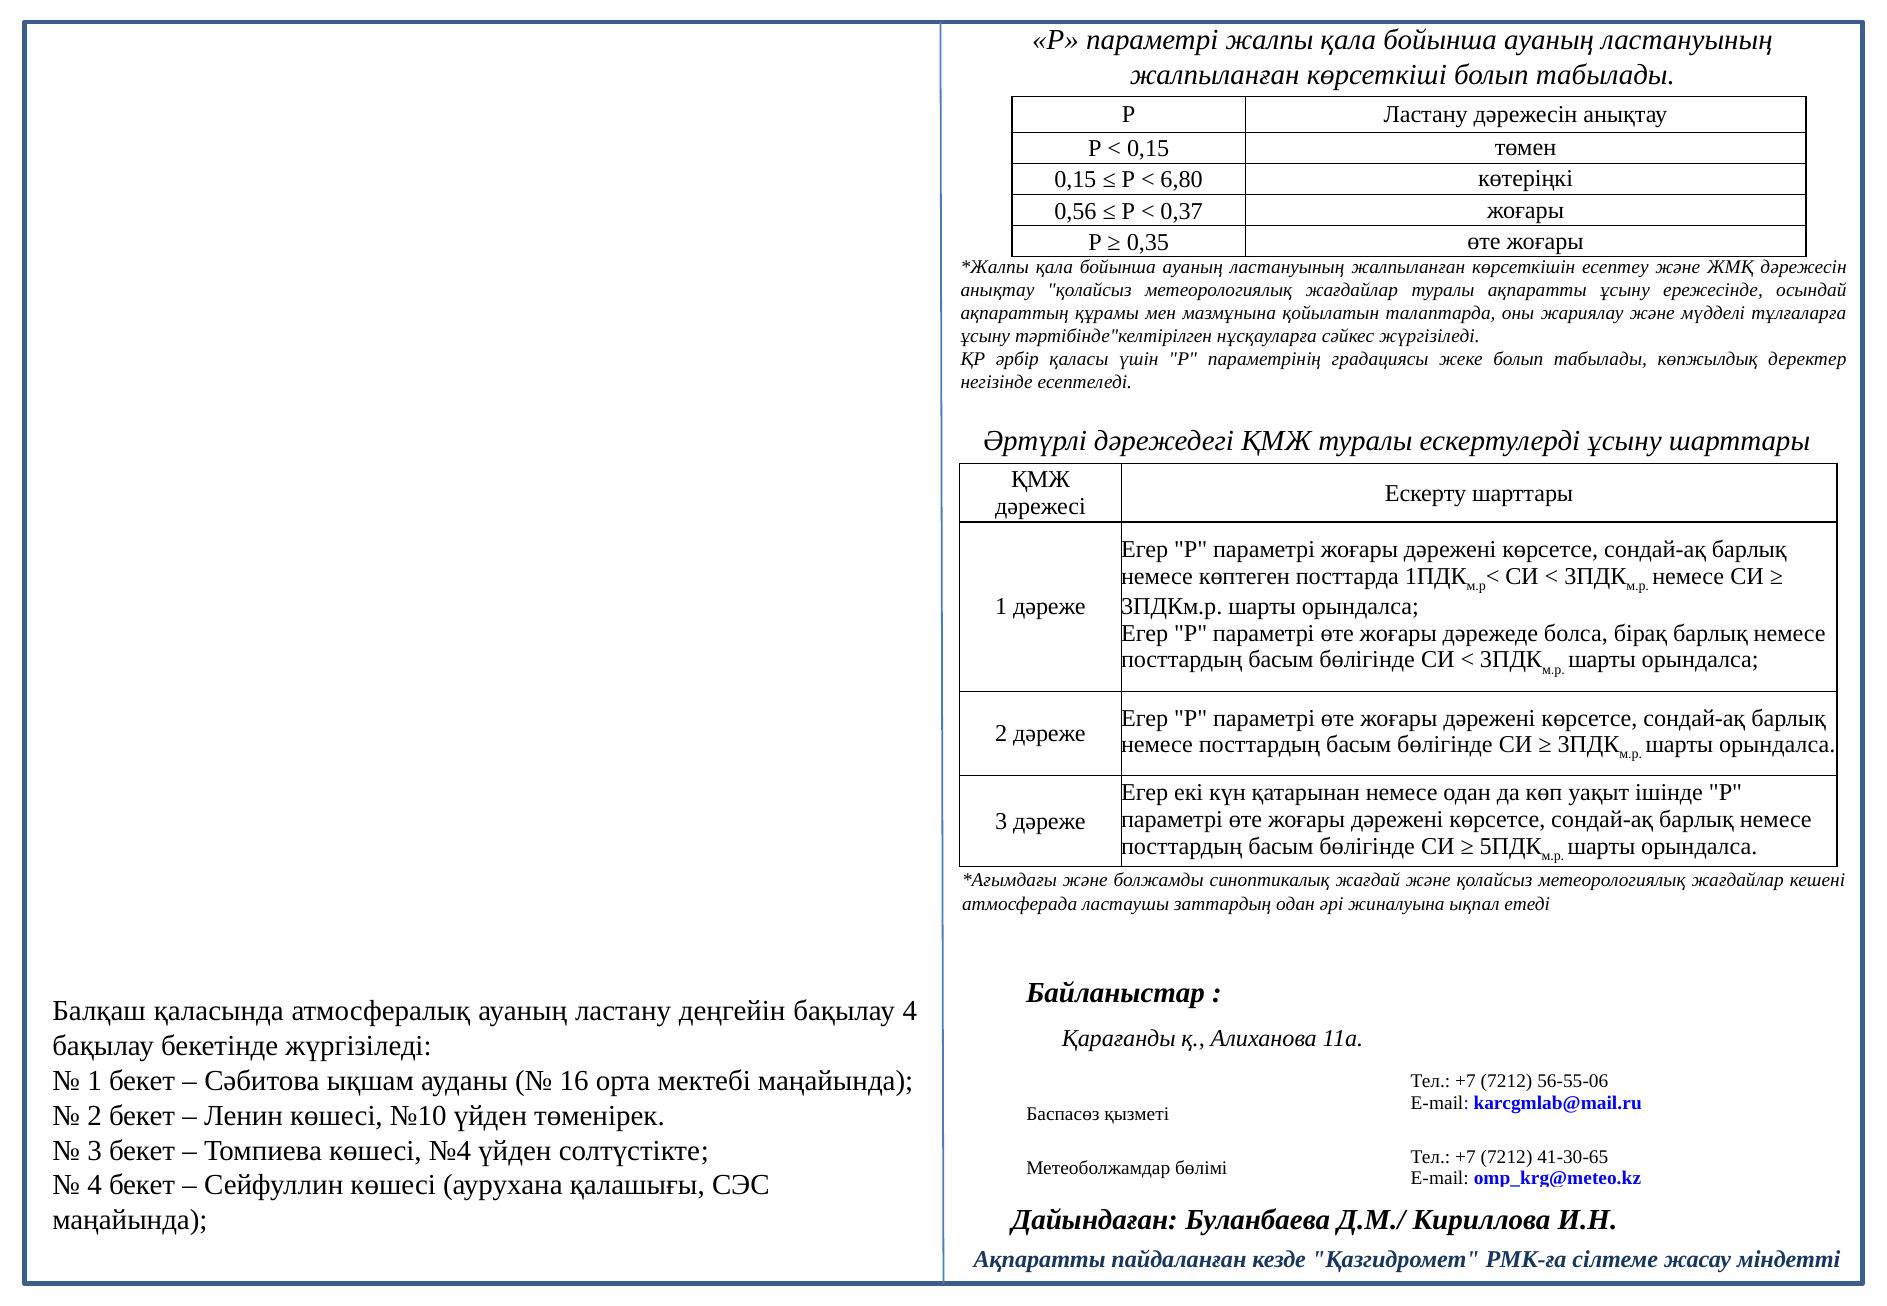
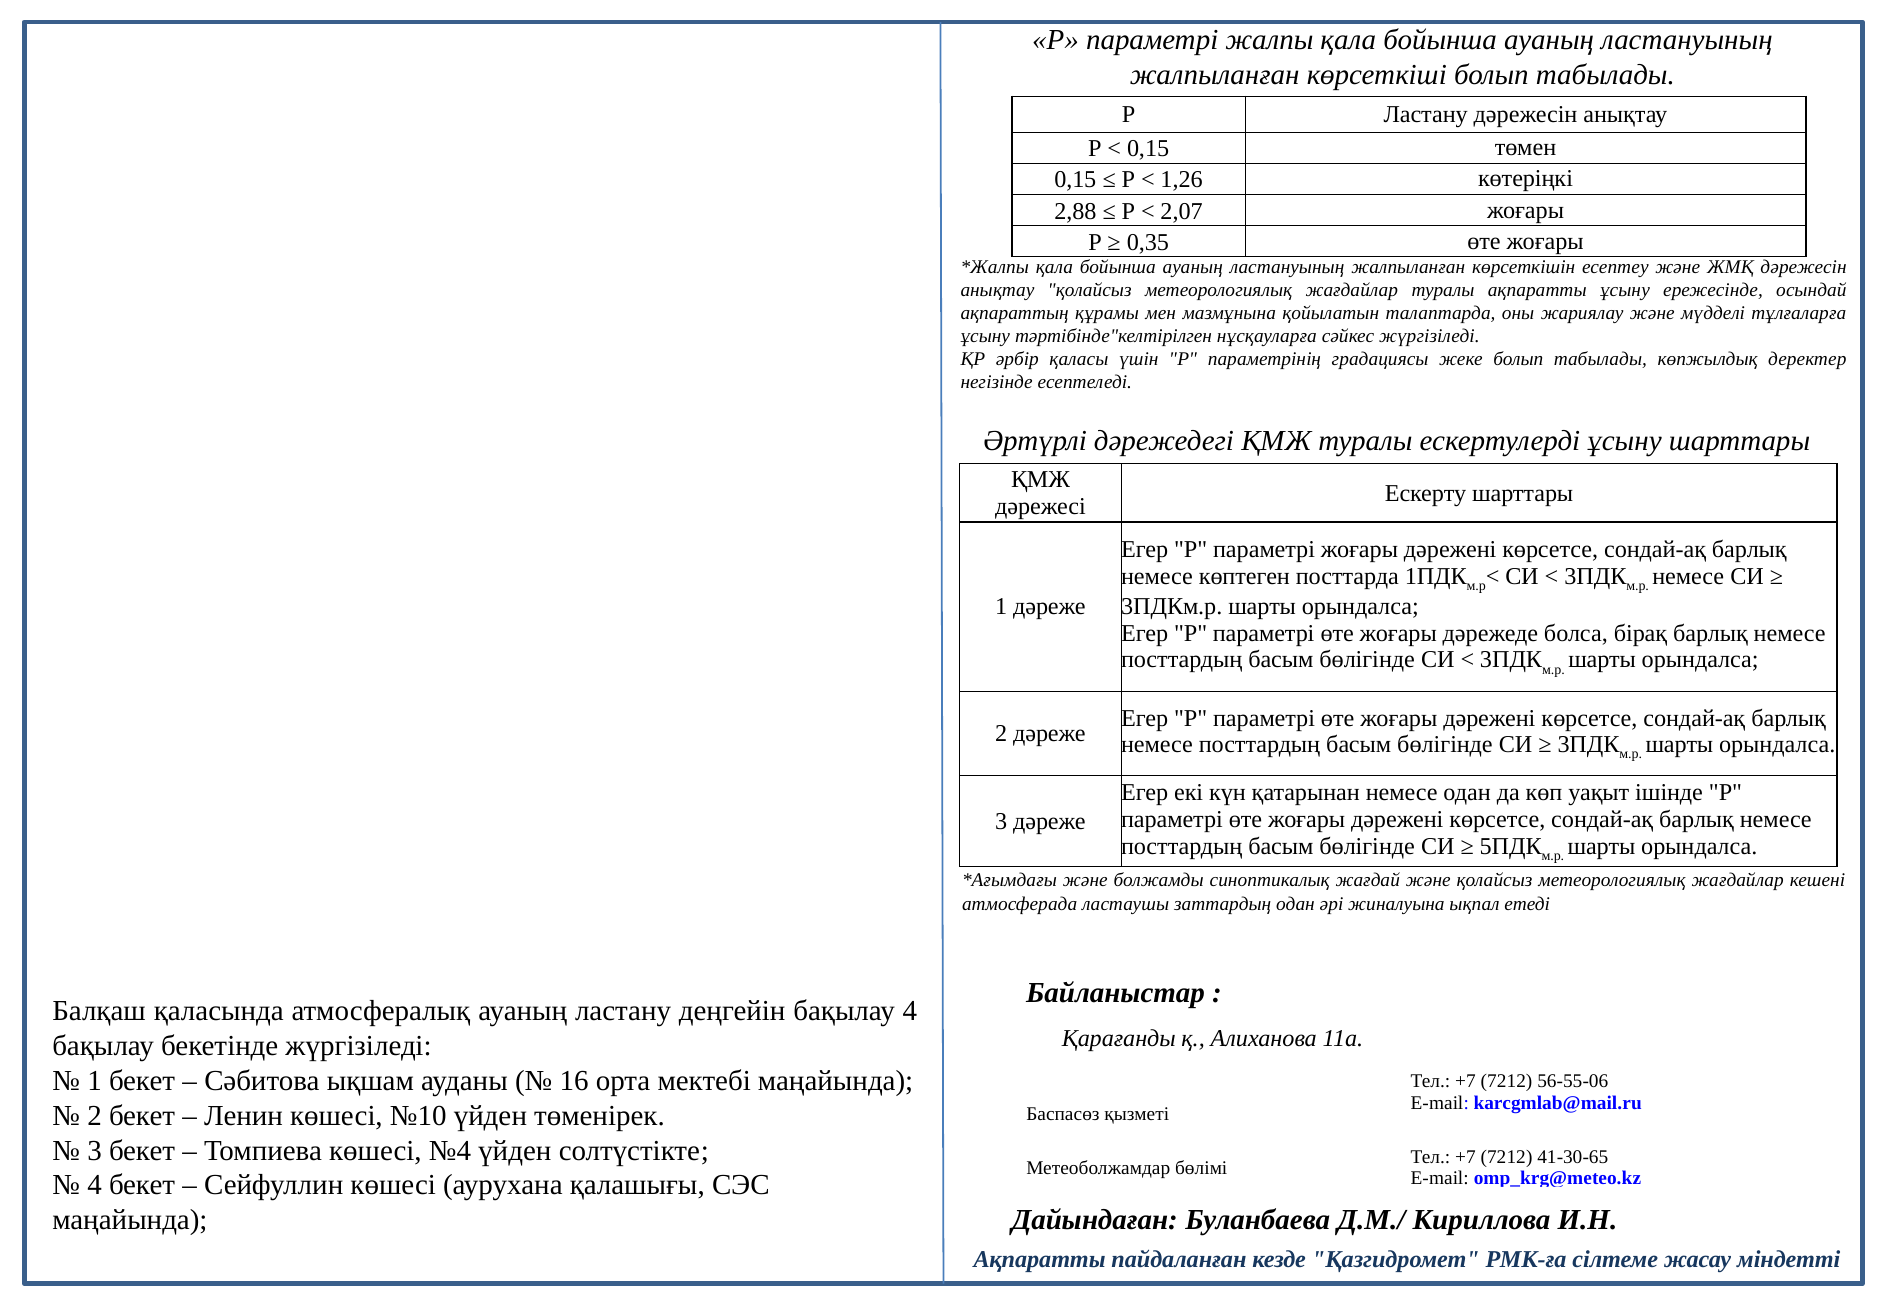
6,80: 6,80 -> 1,26
0,56: 0,56 -> 2,88
0,37: 0,37 -> 2,07
